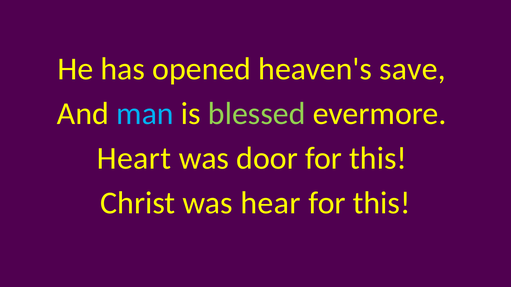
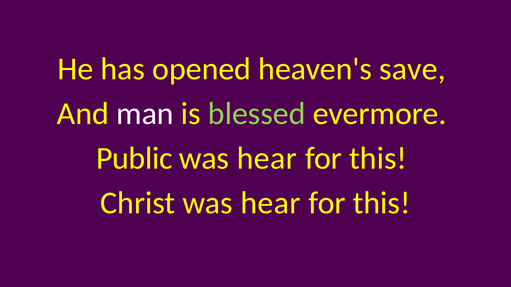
man colour: light blue -> white
Heart: Heart -> Public
door at (267, 158): door -> hear
